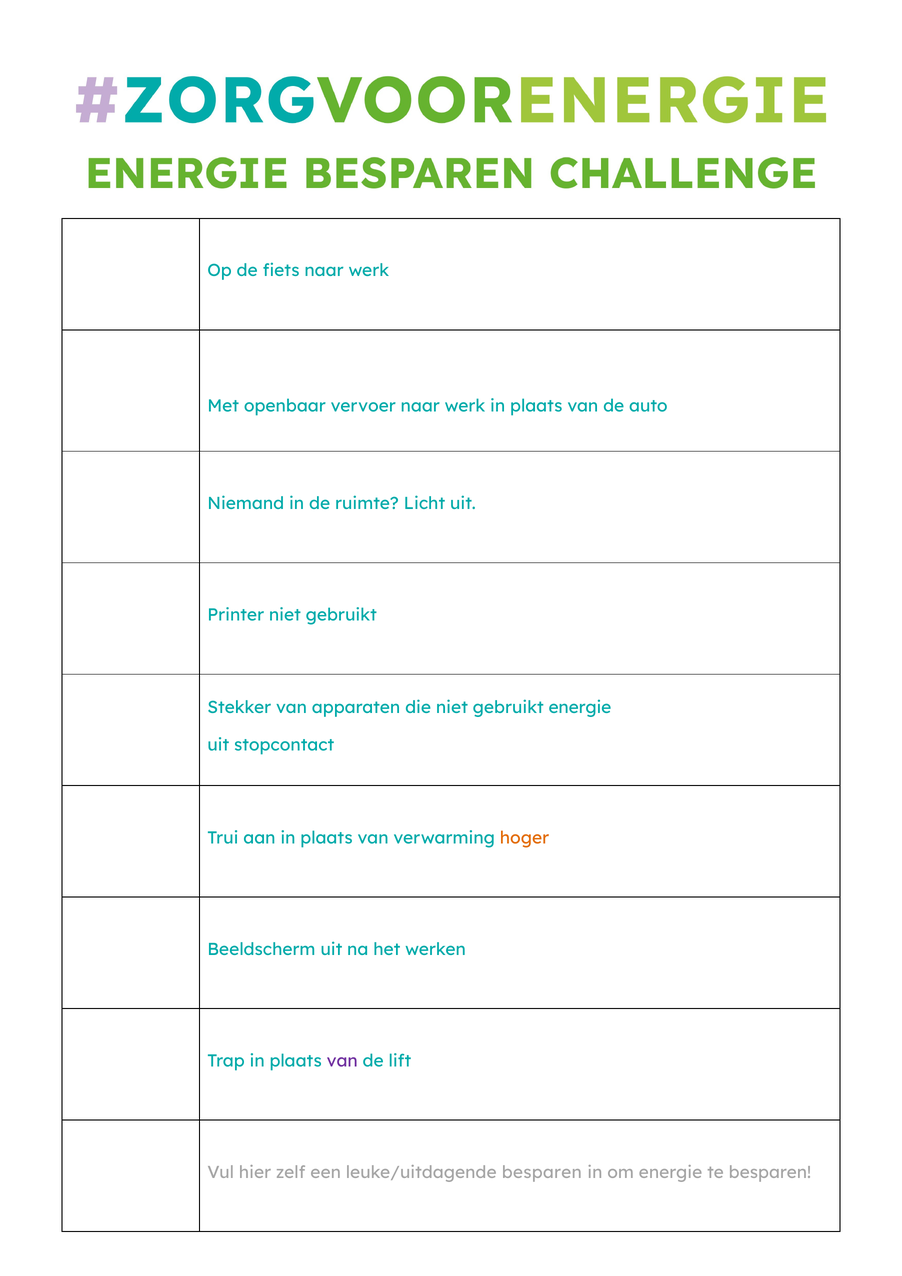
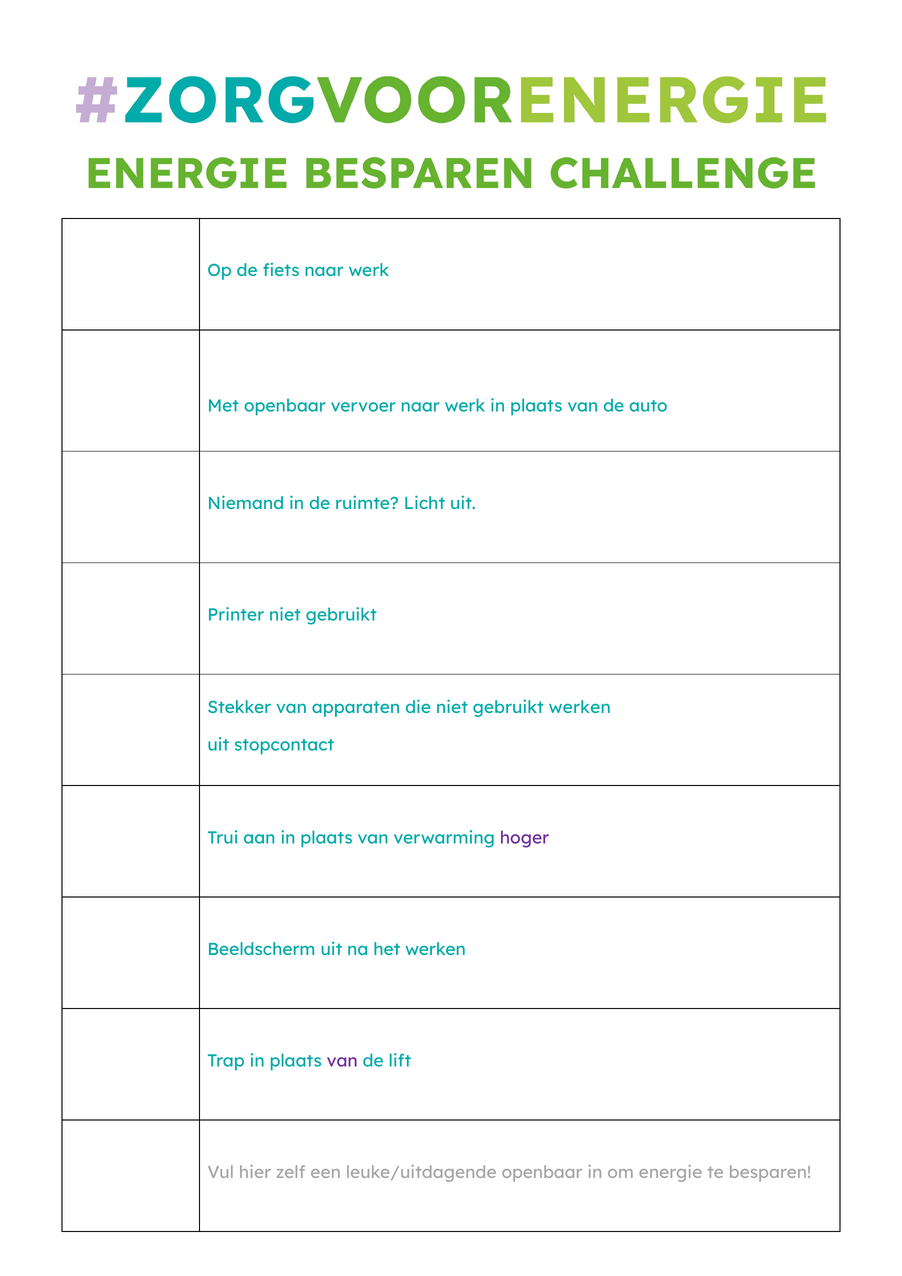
gebruikt energie: energie -> werken
hoger colour: orange -> purple
leuke/uitdagende besparen: besparen -> openbaar
